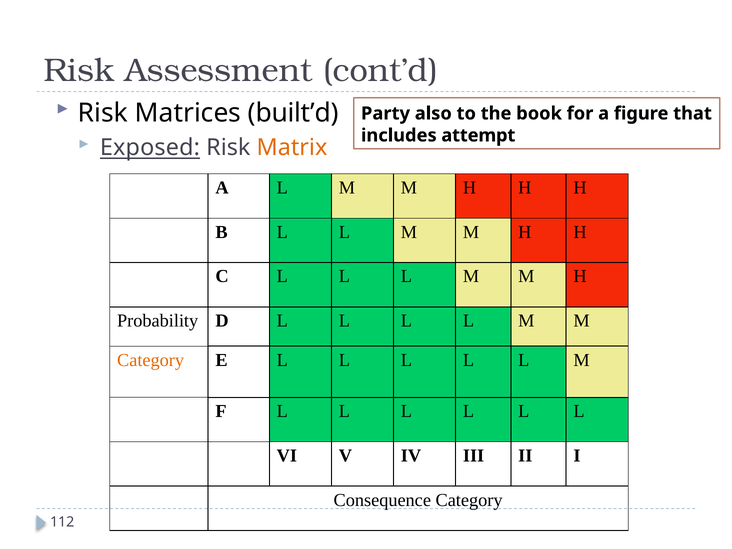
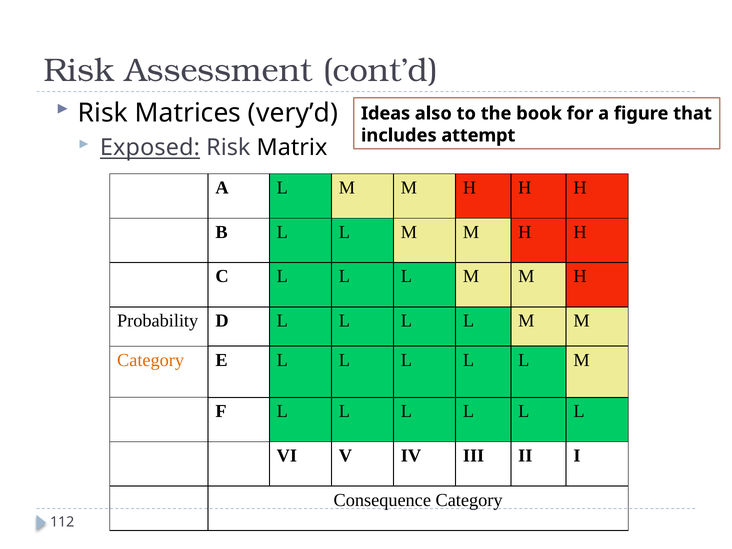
built’d: built’d -> very’d
Party: Party -> Ideas
Matrix colour: orange -> black
